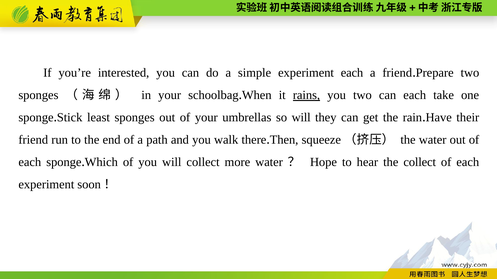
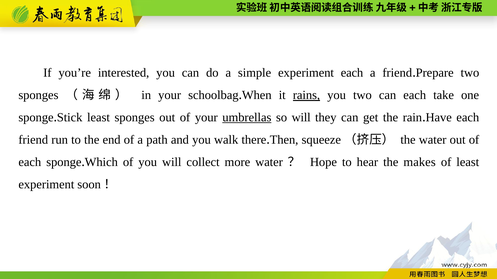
umbrellas underline: none -> present
their at (468, 118): their -> each
the collect: collect -> makes
each at (468, 162): each -> least
